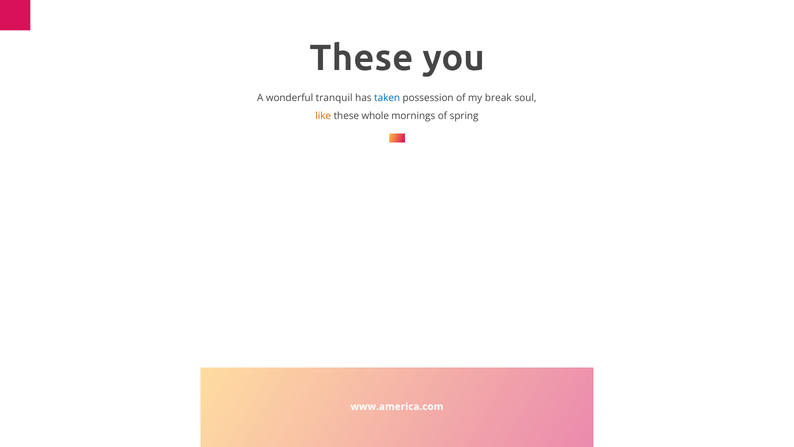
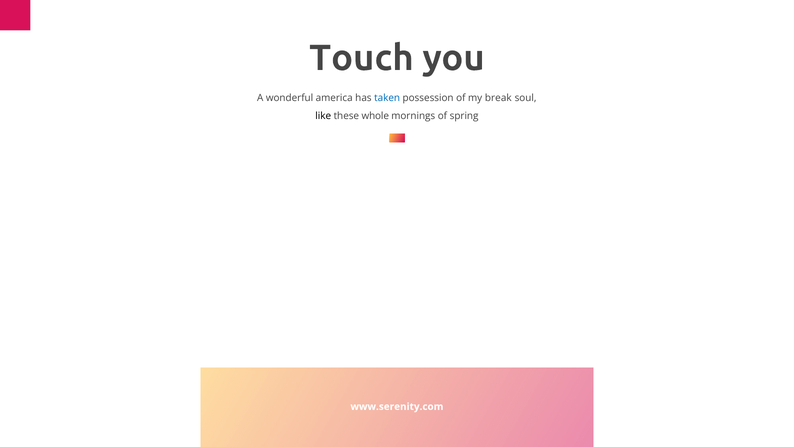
These at (361, 58): These -> Touch
tranquil: tranquil -> america
like colour: orange -> black
www.america.com: www.america.com -> www.serenity.com
